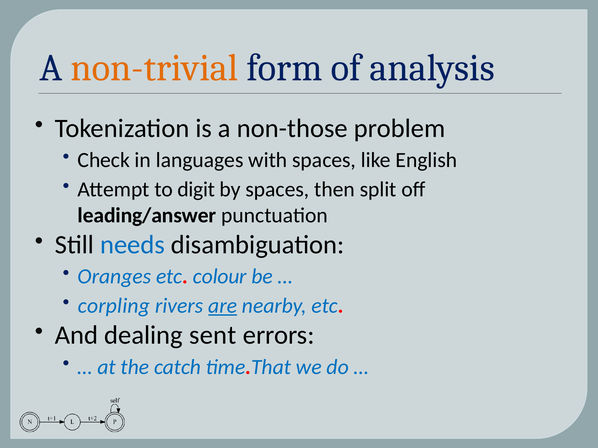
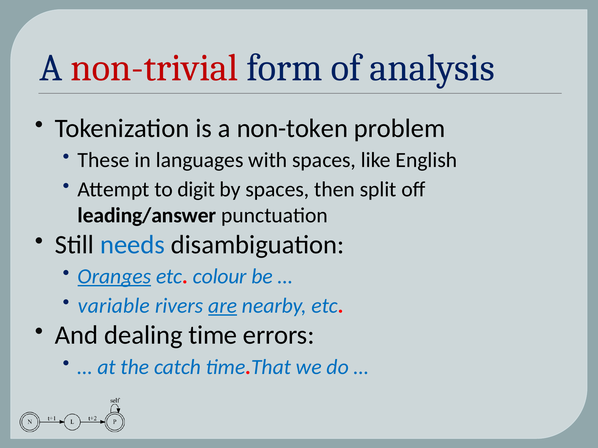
non-trivial colour: orange -> red
non-those: non-those -> non-token
Check: Check -> These
Oranges underline: none -> present
corpling: corpling -> variable
sent: sent -> time
